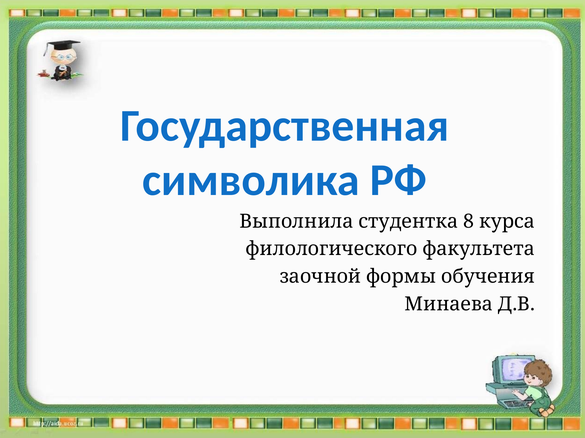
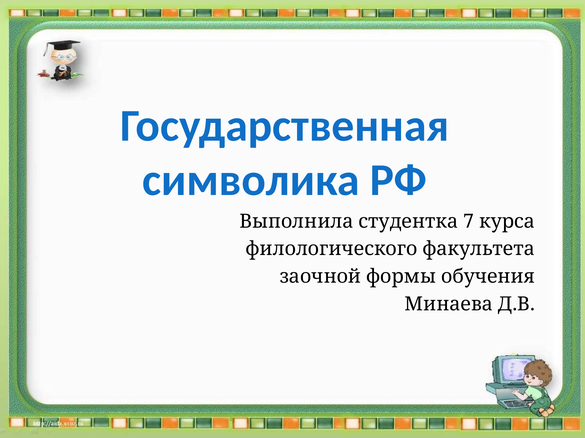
8: 8 -> 7
